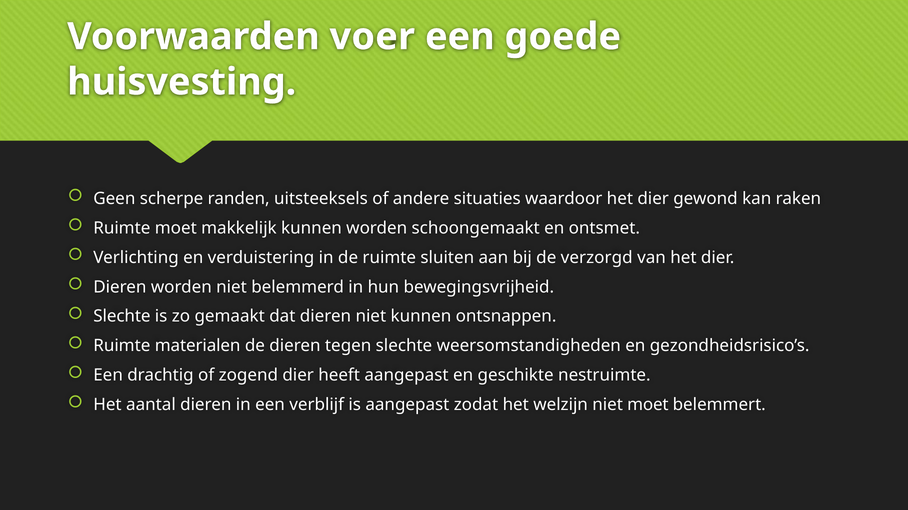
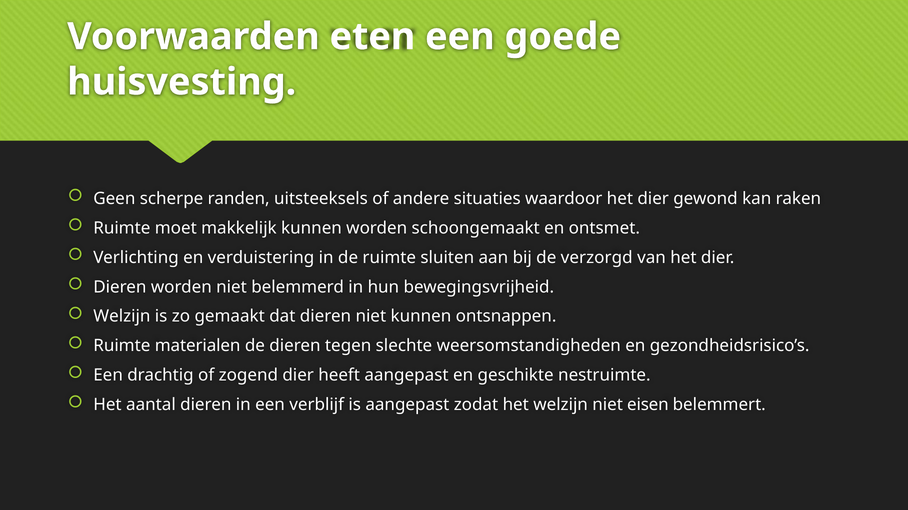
voer: voer -> eten
Slechte at (122, 317): Slechte -> Welzijn
niet moet: moet -> eisen
